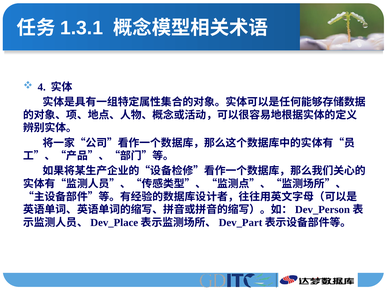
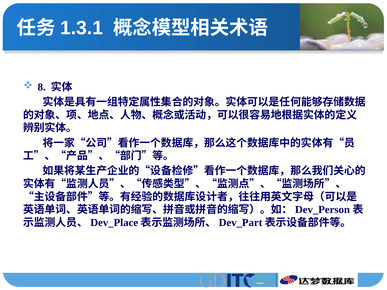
4: 4 -> 8
